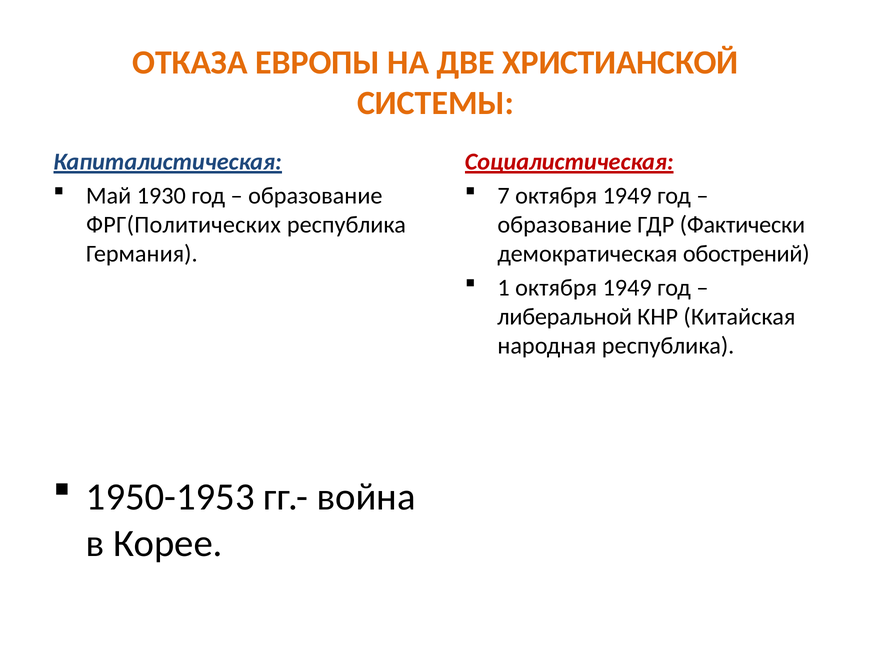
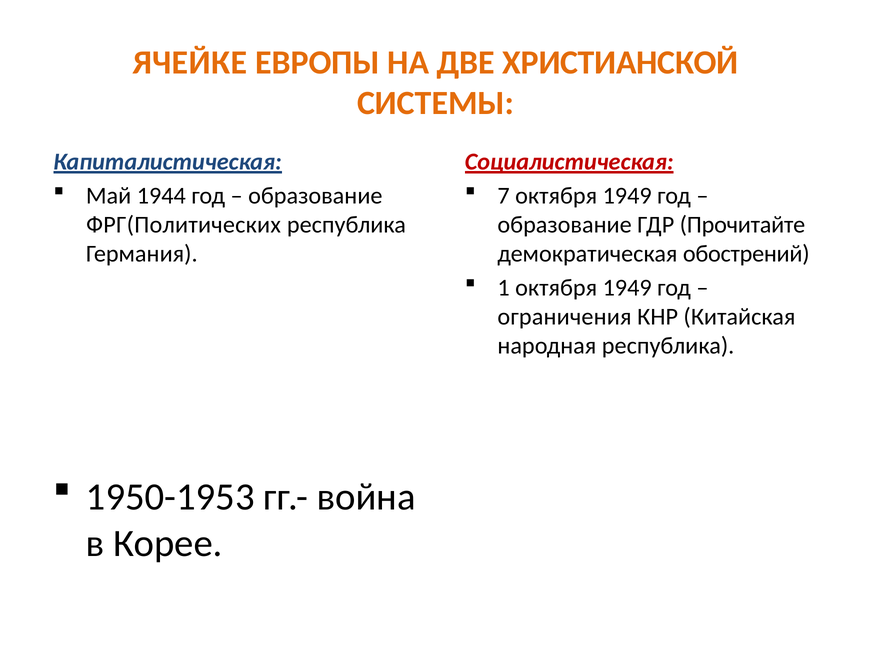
ОТКАЗА: ОТКАЗА -> ЯЧЕЙКЕ
1930: 1930 -> 1944
Фактически: Фактически -> Прочитайте
либеральной: либеральной -> ограничения
